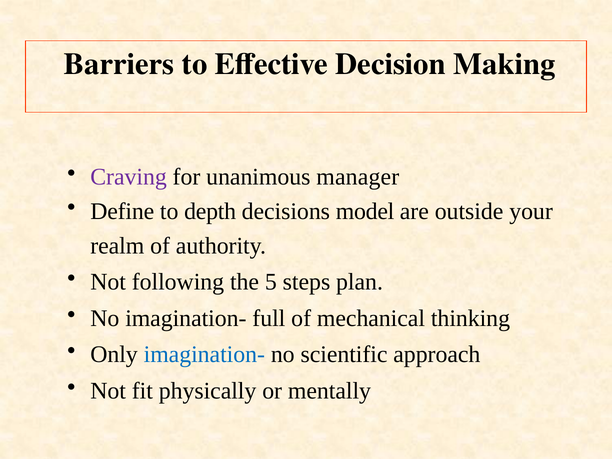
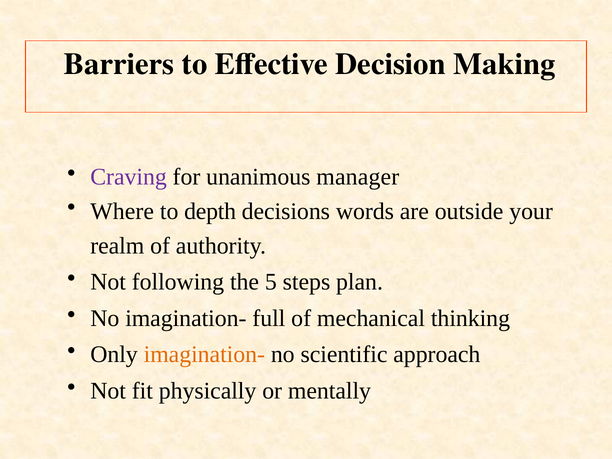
Define: Define -> Where
model: model -> words
imagination- at (204, 355) colour: blue -> orange
